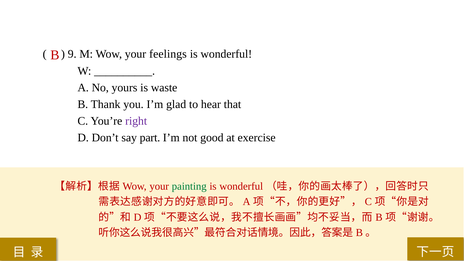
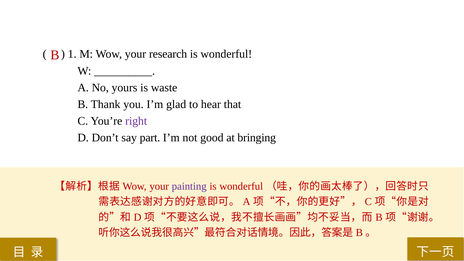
9: 9 -> 1
feelings: feelings -> research
exercise: exercise -> bringing
painting colour: green -> purple
